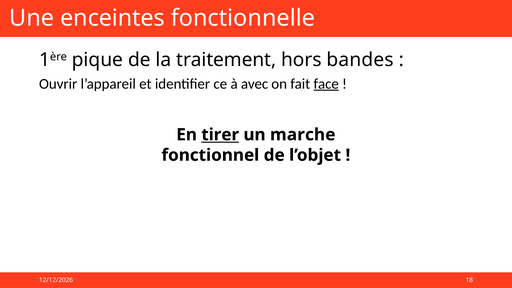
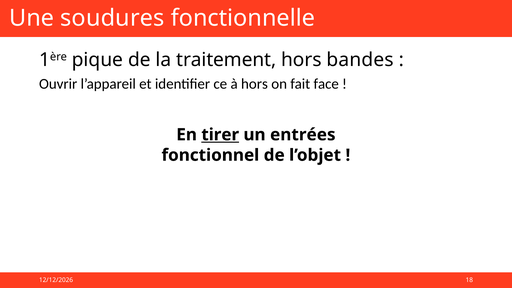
enceintes: enceintes -> soudures
à avec: avec -> hors
face underline: present -> none
marche: marche -> entrées
